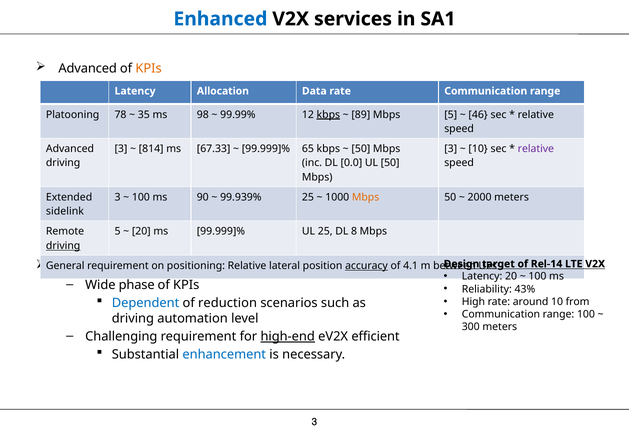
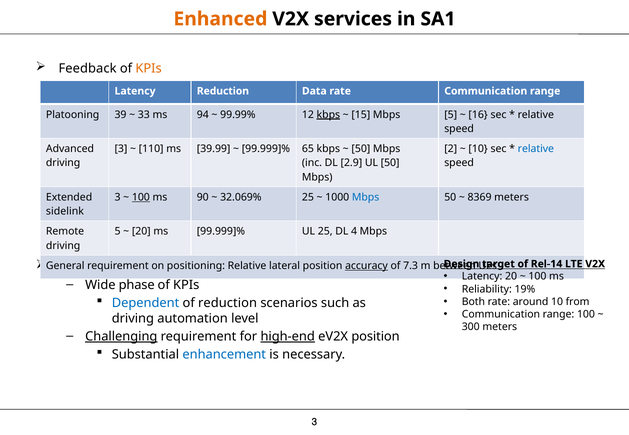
Enhanced colour: blue -> orange
Advanced at (88, 68): Advanced -> Feedback
Latency Allocation: Allocation -> Reduction
78: 78 -> 39
35: 35 -> 33
98: 98 -> 94
89: 89 -> 15
46: 46 -> 16
814: 814 -> 110
67.33: 67.33 -> 39.99
3 at (451, 149): 3 -> 2
relative at (536, 149) colour: purple -> blue
0.0: 0.0 -> 2.9
100 at (141, 197) underline: none -> present
99.939%: 99.939% -> 32.069%
Mbps at (366, 197) colour: orange -> blue
2000: 2000 -> 8369
8: 8 -> 4
driving at (63, 246) underline: present -> none
4.1: 4.1 -> 7.3
43%: 43% -> 19%
High: High -> Both
Challenging underline: none -> present
eV2X efficient: efficient -> position
